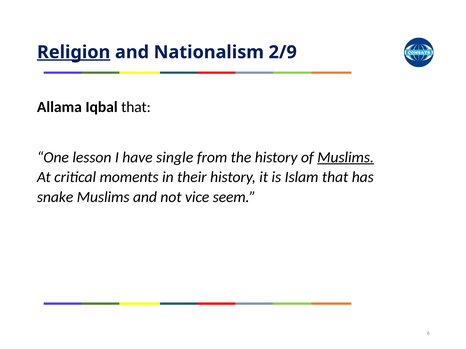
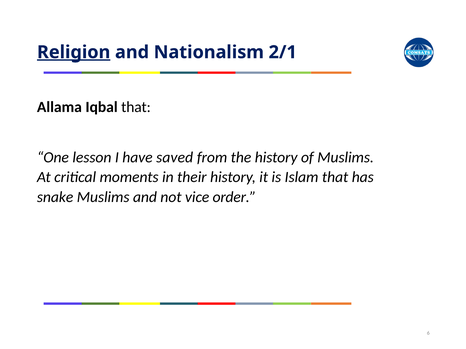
2/9: 2/9 -> 2/1
single: single -> saved
Muslims at (346, 157) underline: present -> none
seem: seem -> order
